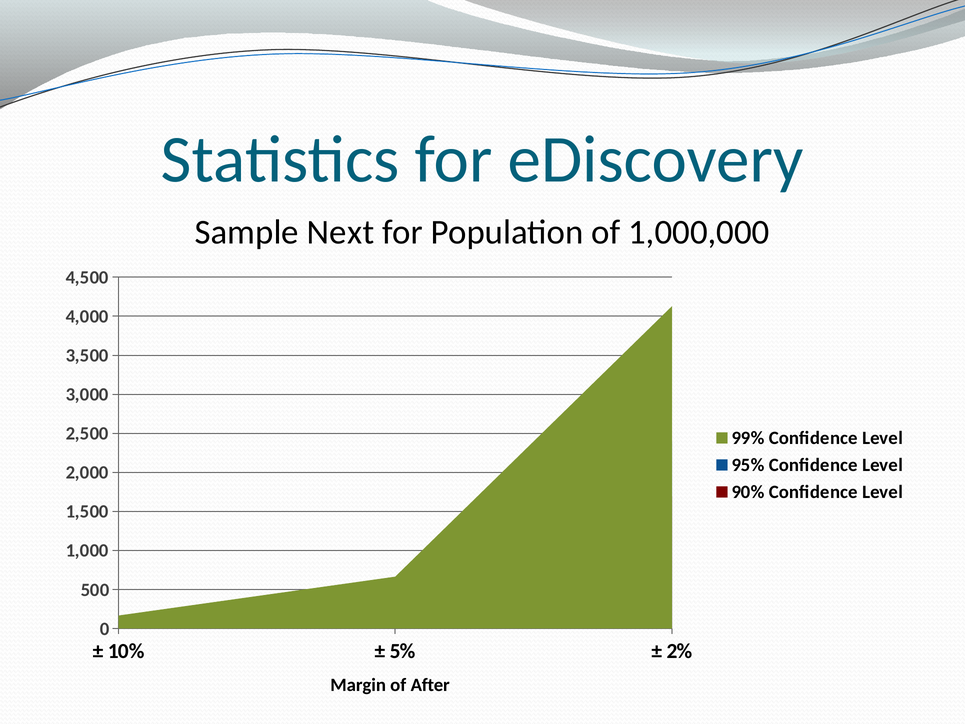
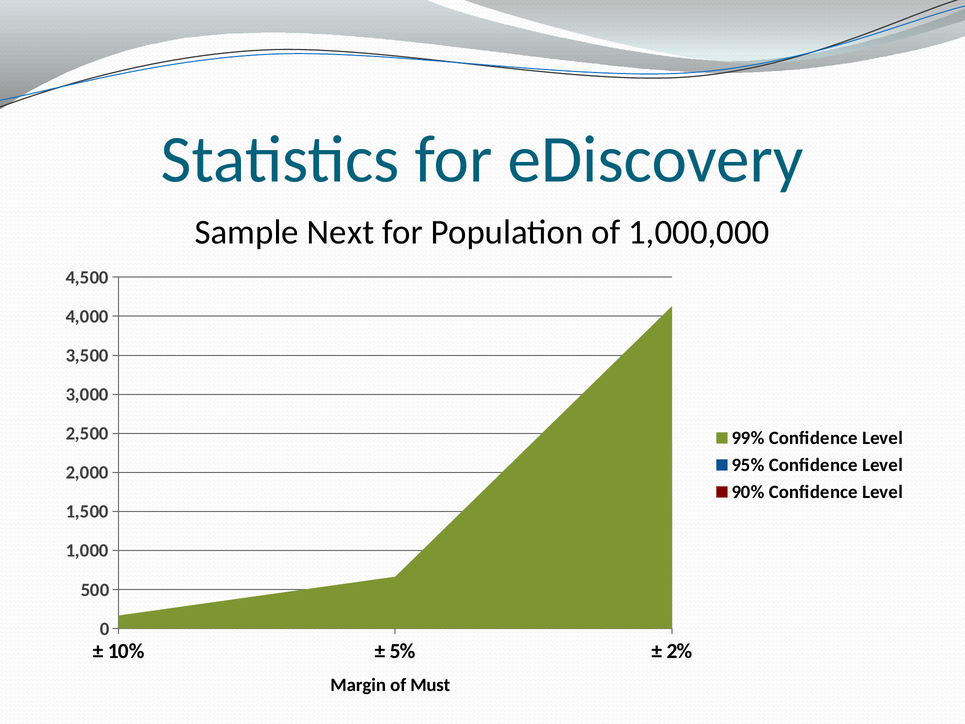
After: After -> Must
